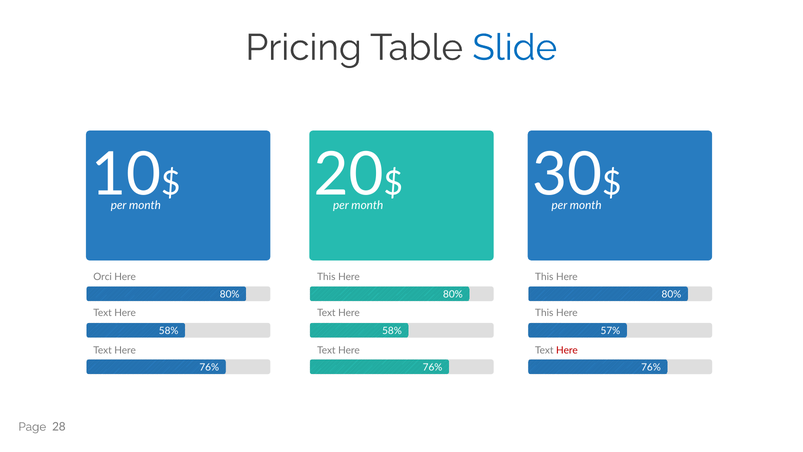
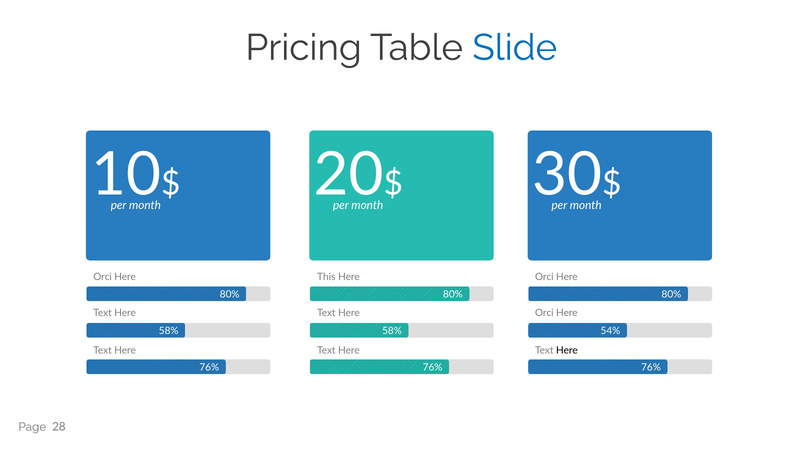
This at (544, 277): This -> Orci
This at (544, 313): This -> Orci
57%: 57% -> 54%
Here at (567, 350) colour: red -> black
